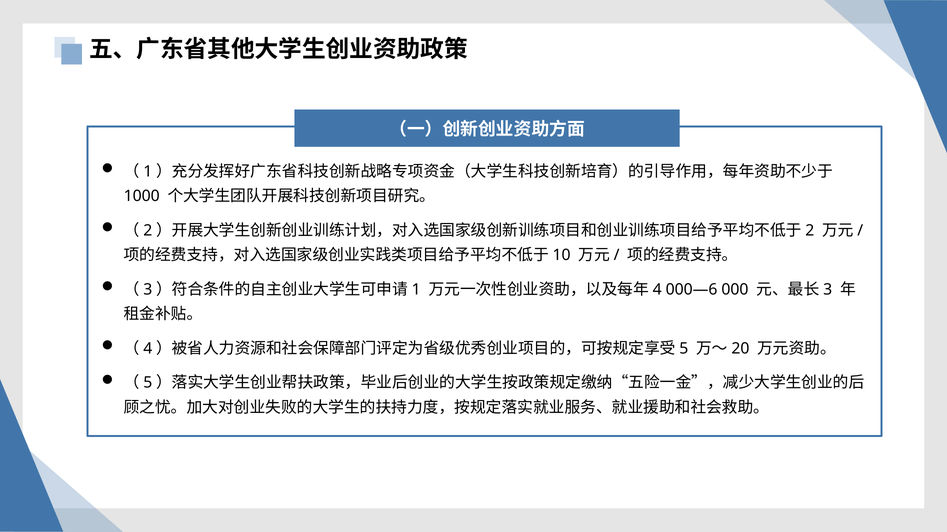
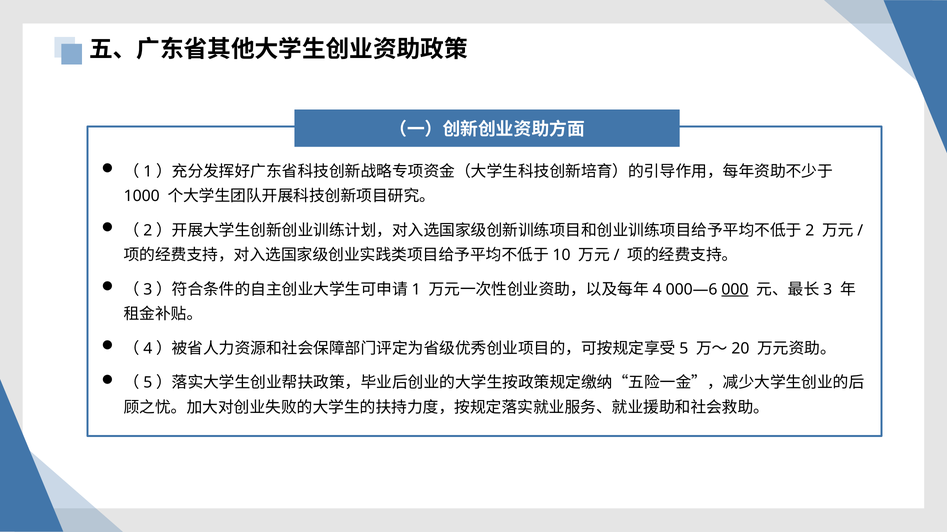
000 underline: none -> present
